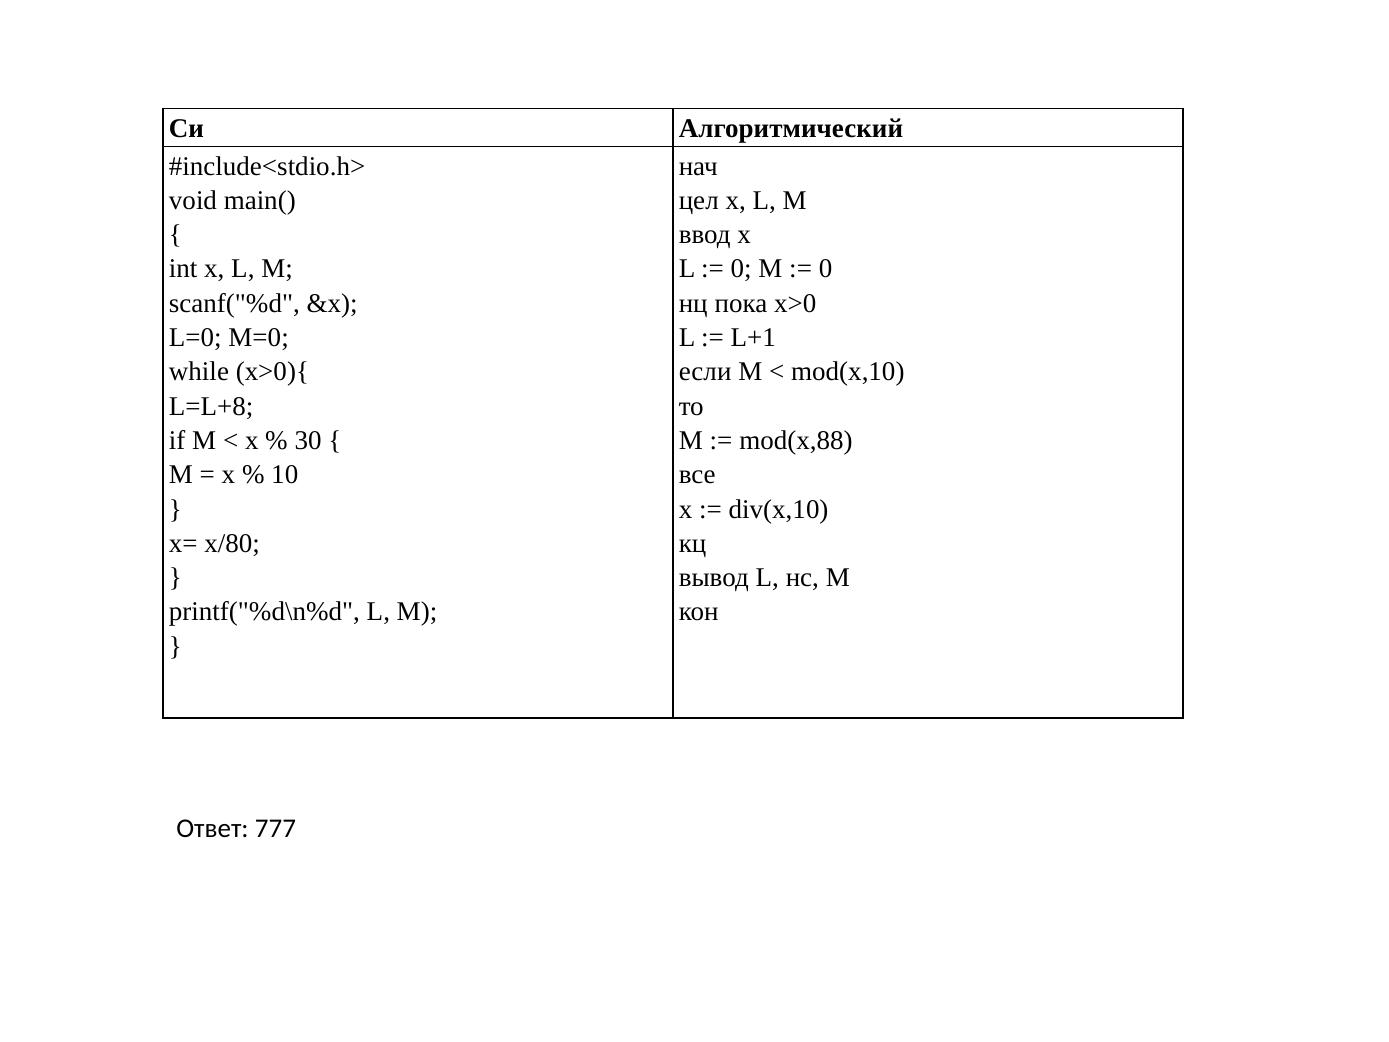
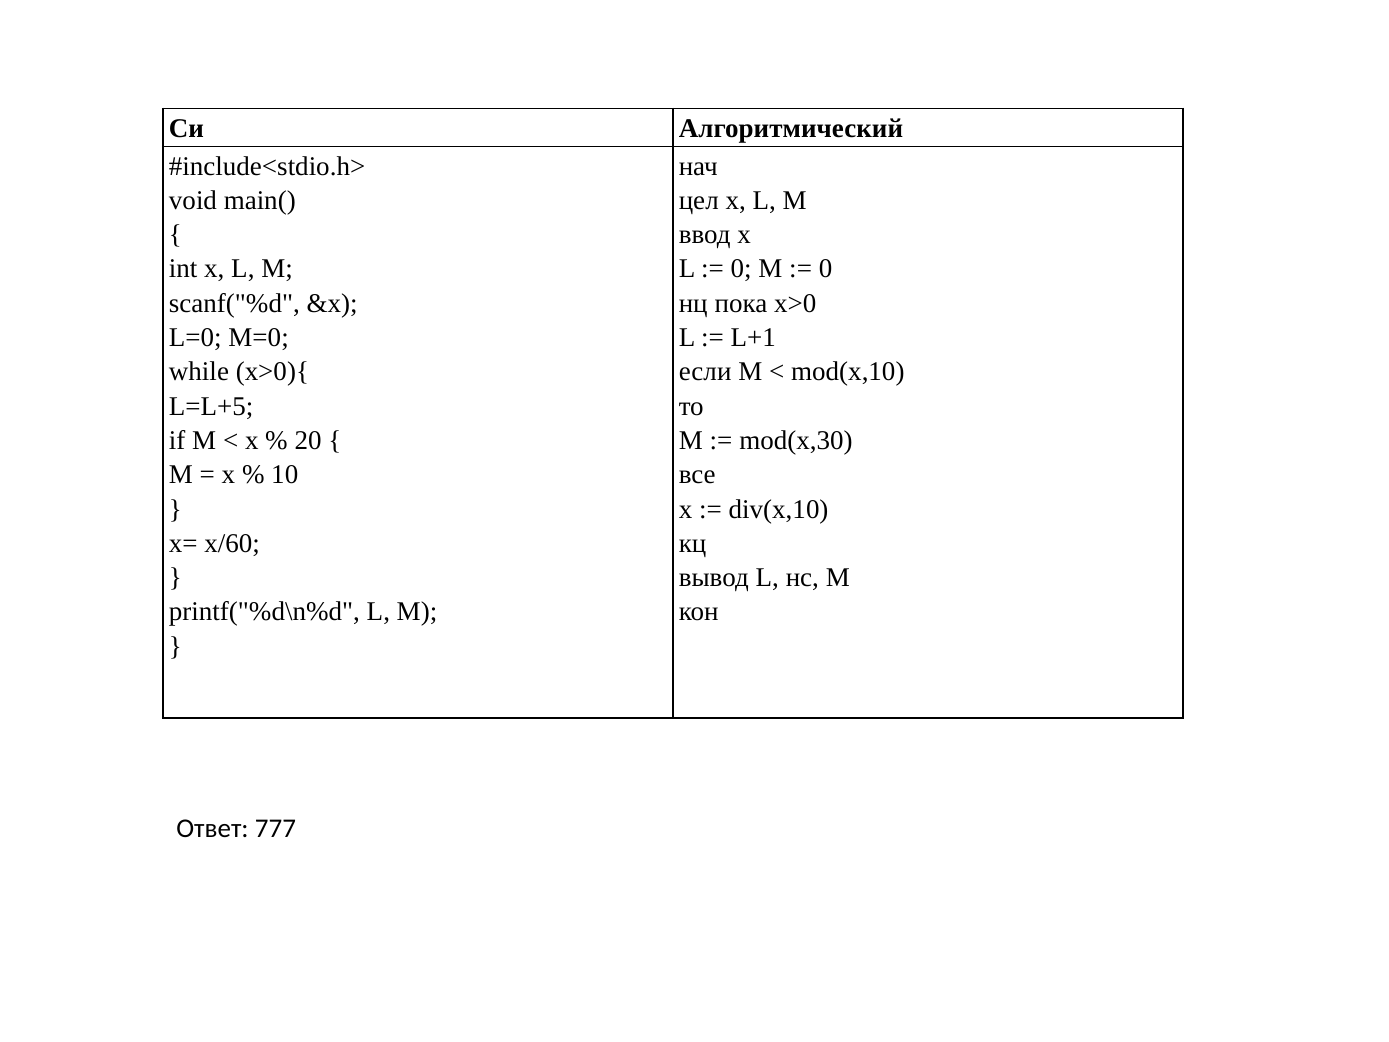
L=L+8: L=L+8 -> L=L+5
30: 30 -> 20
mod(x,88: mod(x,88 -> mod(x,30
x/80: x/80 -> x/60
